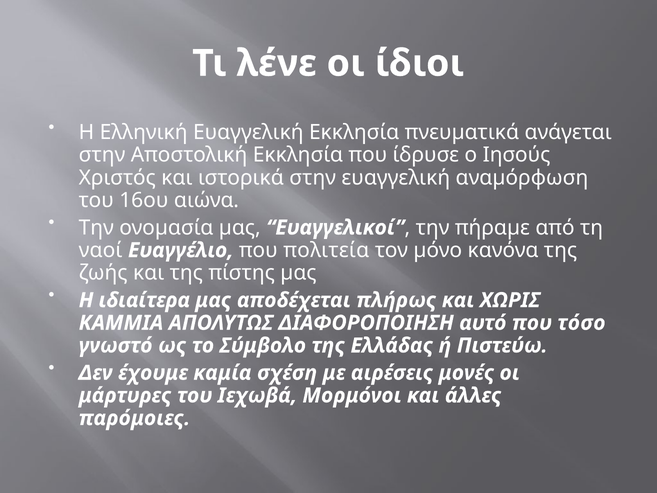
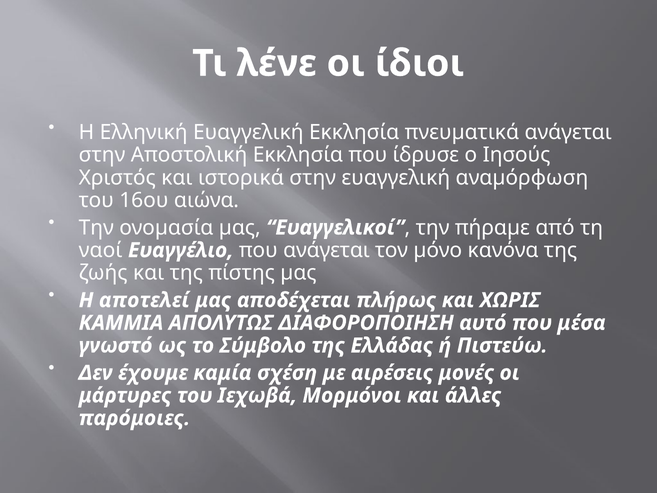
που πολιτεία: πολιτεία -> ανάγεται
ιδιαίτερα: ιδιαίτερα -> αποτελεί
τόσο: τόσο -> μέσα
